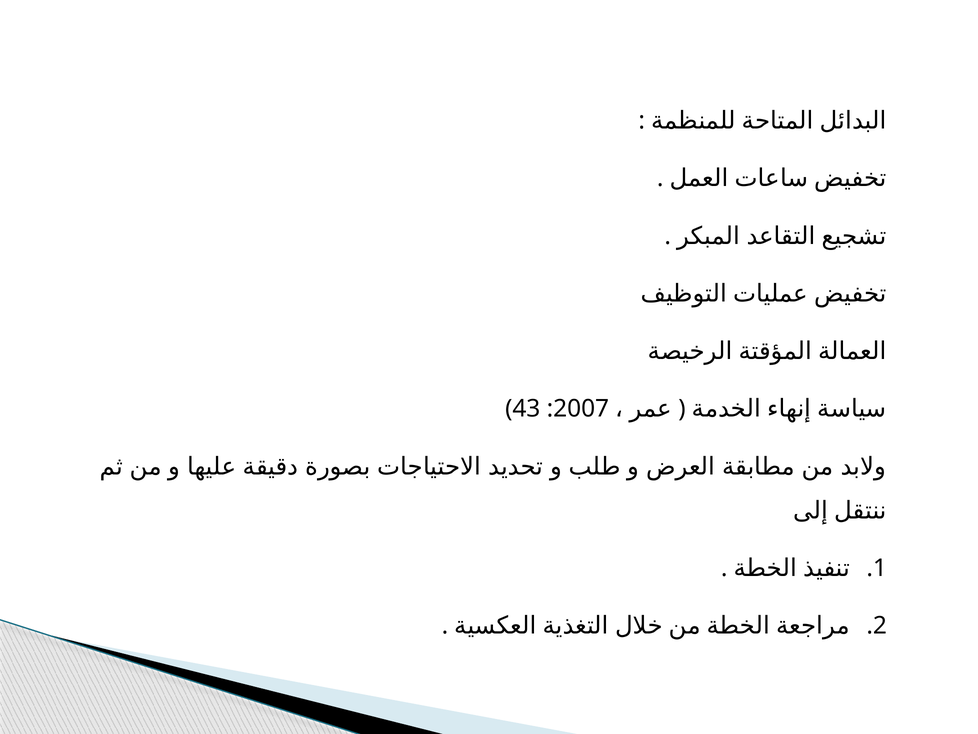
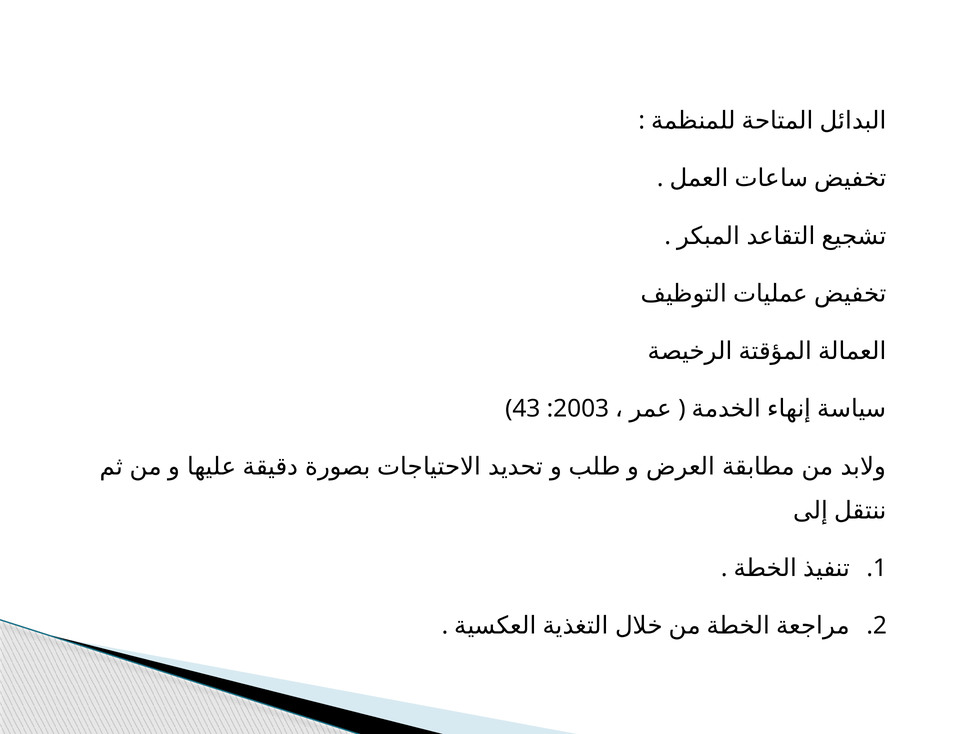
2007: 2007 -> 2003
